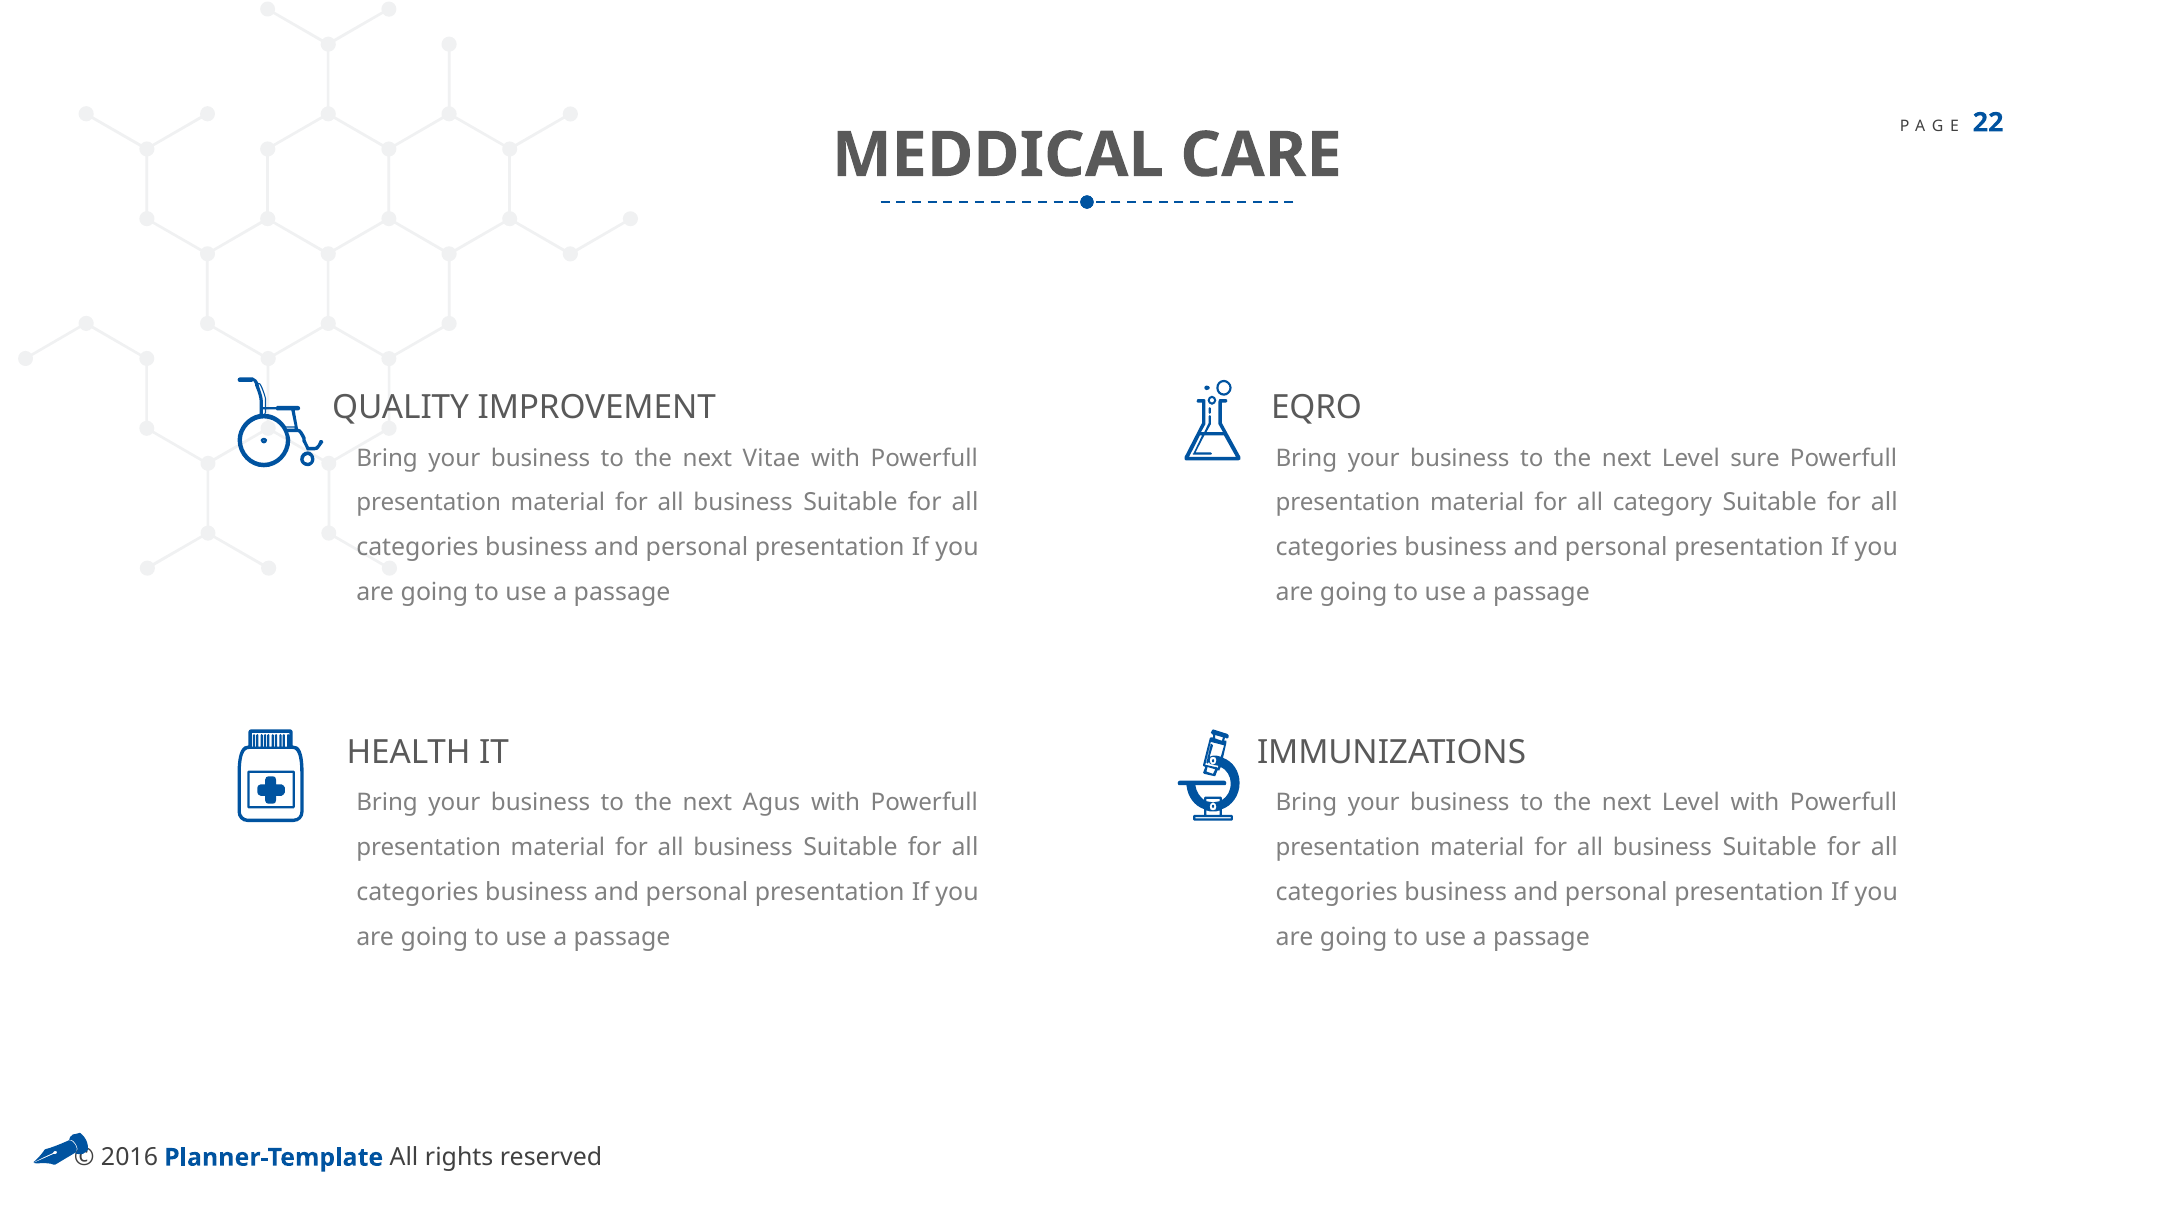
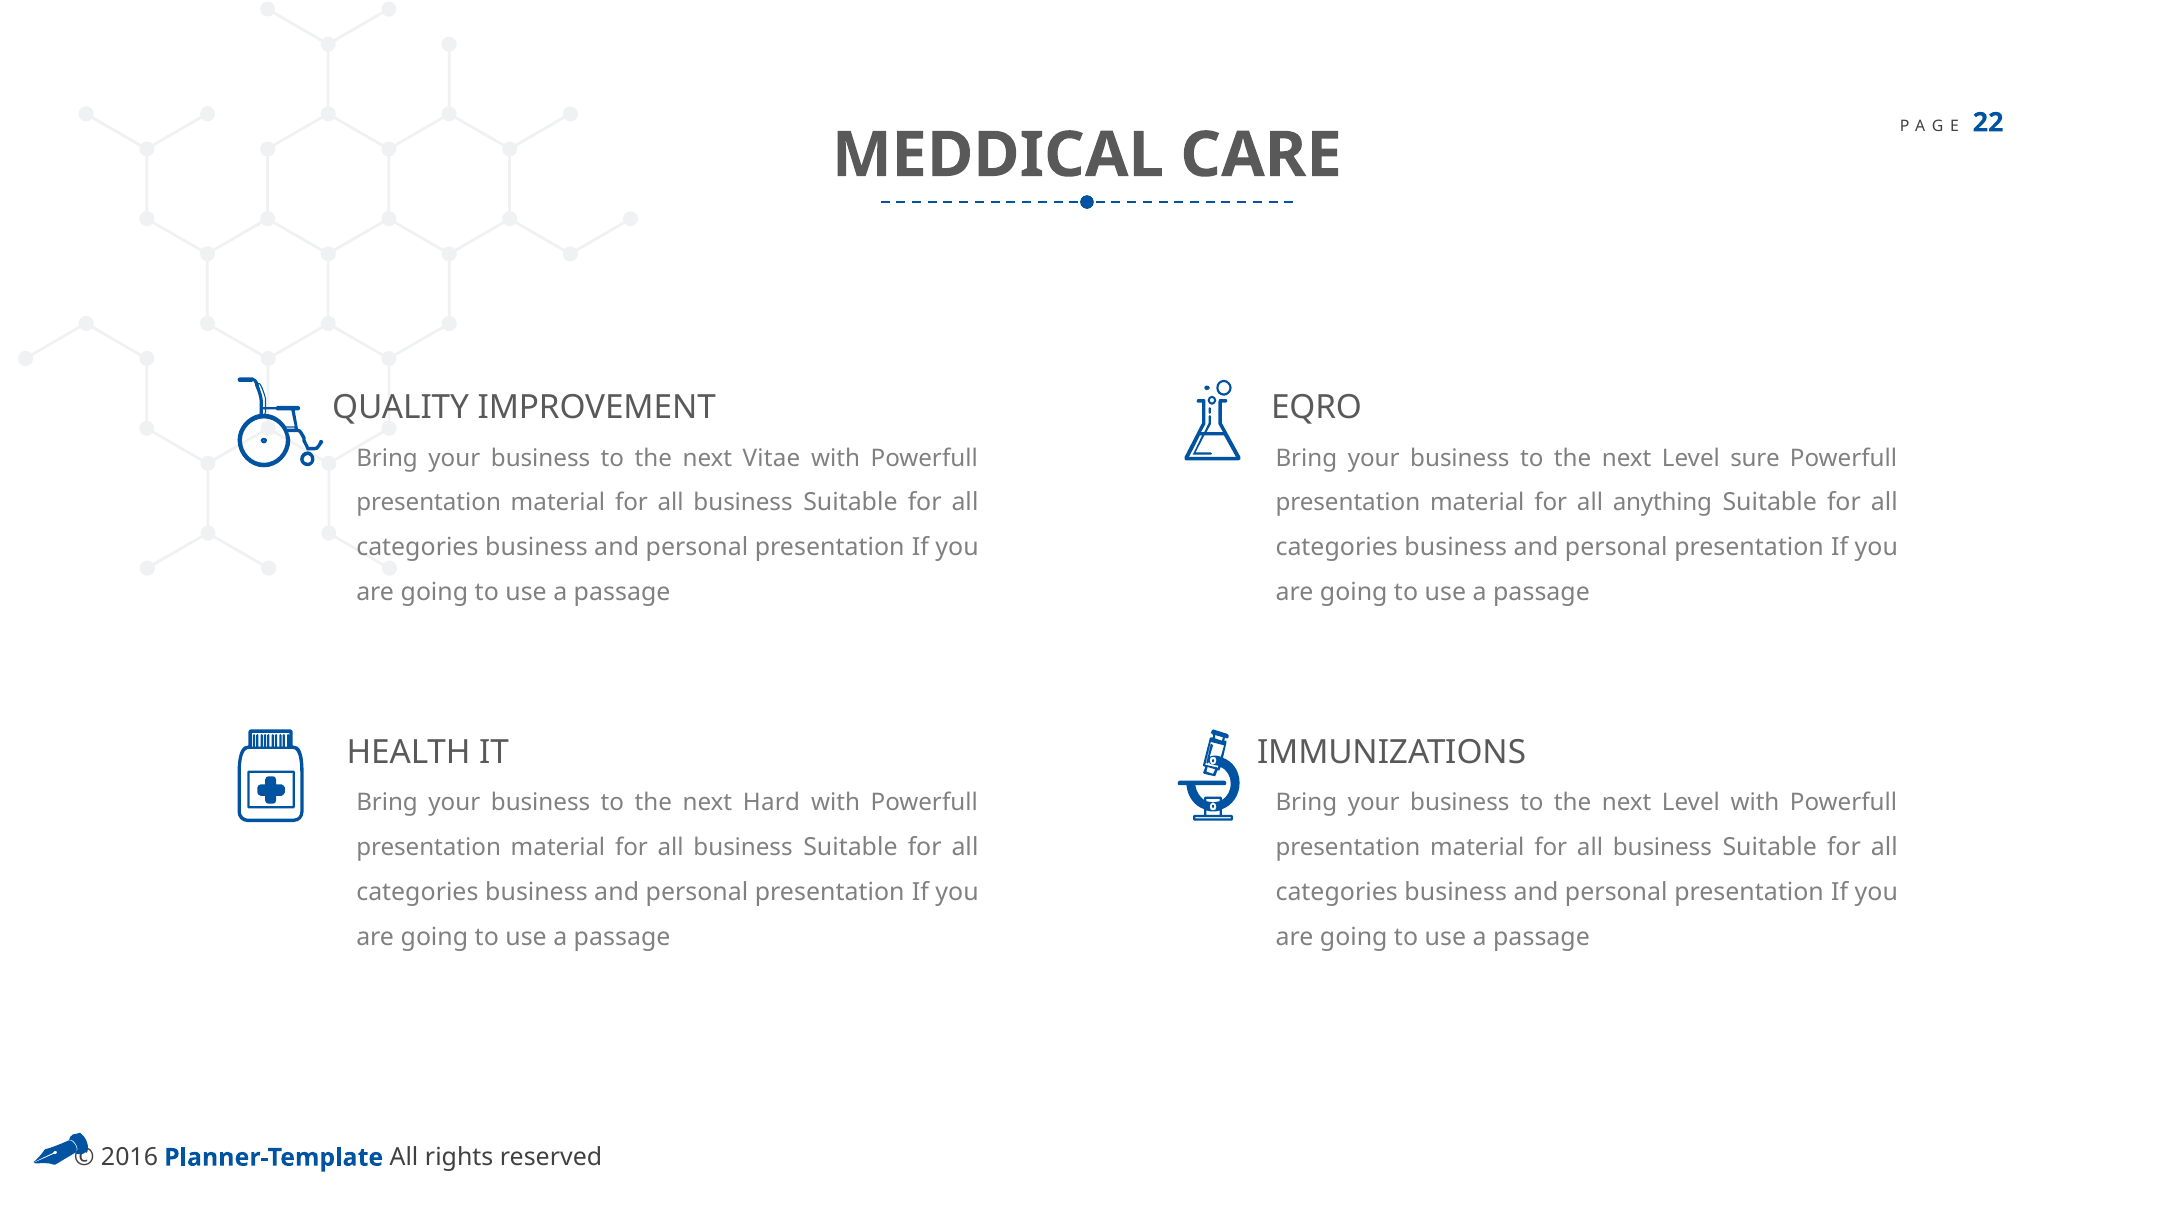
category: category -> anything
Agus: Agus -> Hard
